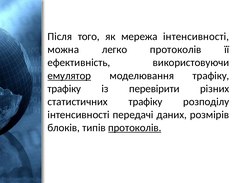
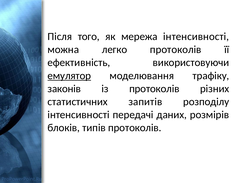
трафіку at (64, 89): трафіку -> законів
із перевірити: перевірити -> протоколів
статистичних трафіку: трафіку -> запитів
протоколів at (135, 128) underline: present -> none
